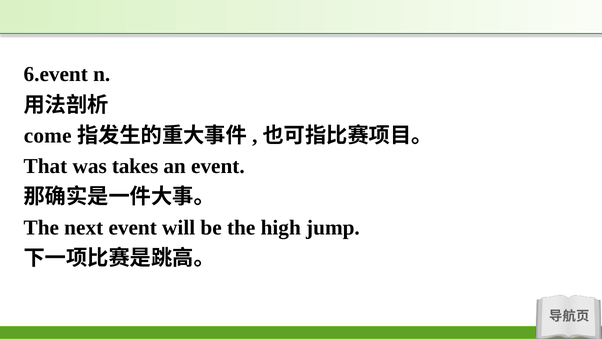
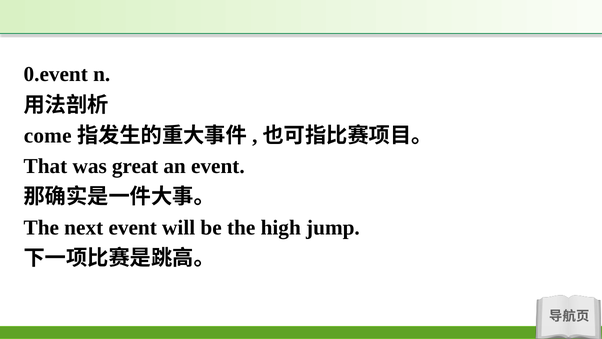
6.event: 6.event -> 0.event
takes: takes -> great
